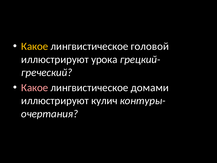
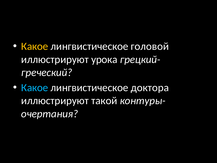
Какое at (35, 88) colour: pink -> light blue
домами: домами -> доктора
кулич: кулич -> такой
